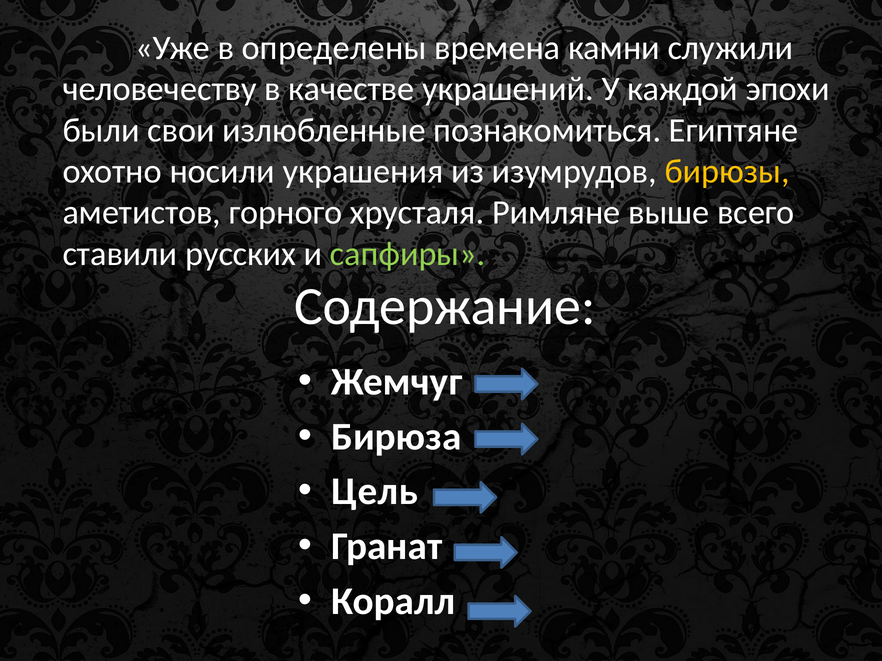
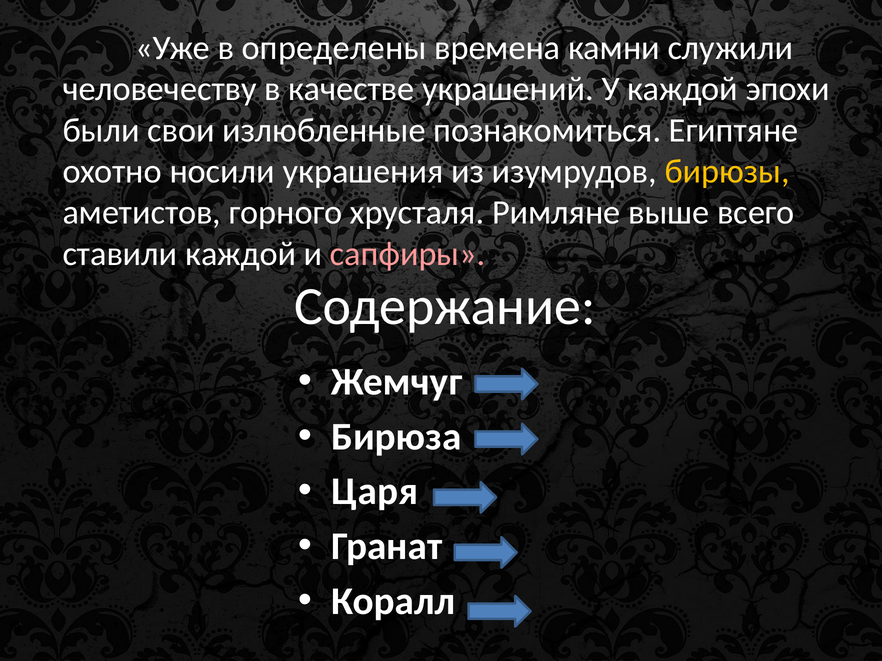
ставили русских: русских -> каждой
сапфиры colour: light green -> pink
Цель: Цель -> Царя
